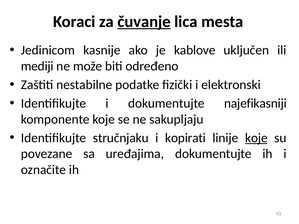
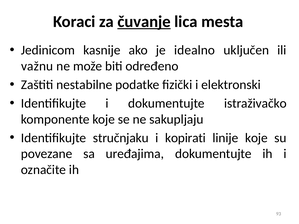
kablove: kablove -> idealno
mediji: mediji -> važnu
najefikasniji: najefikasniji -> istraživačko
koje at (256, 138) underline: present -> none
